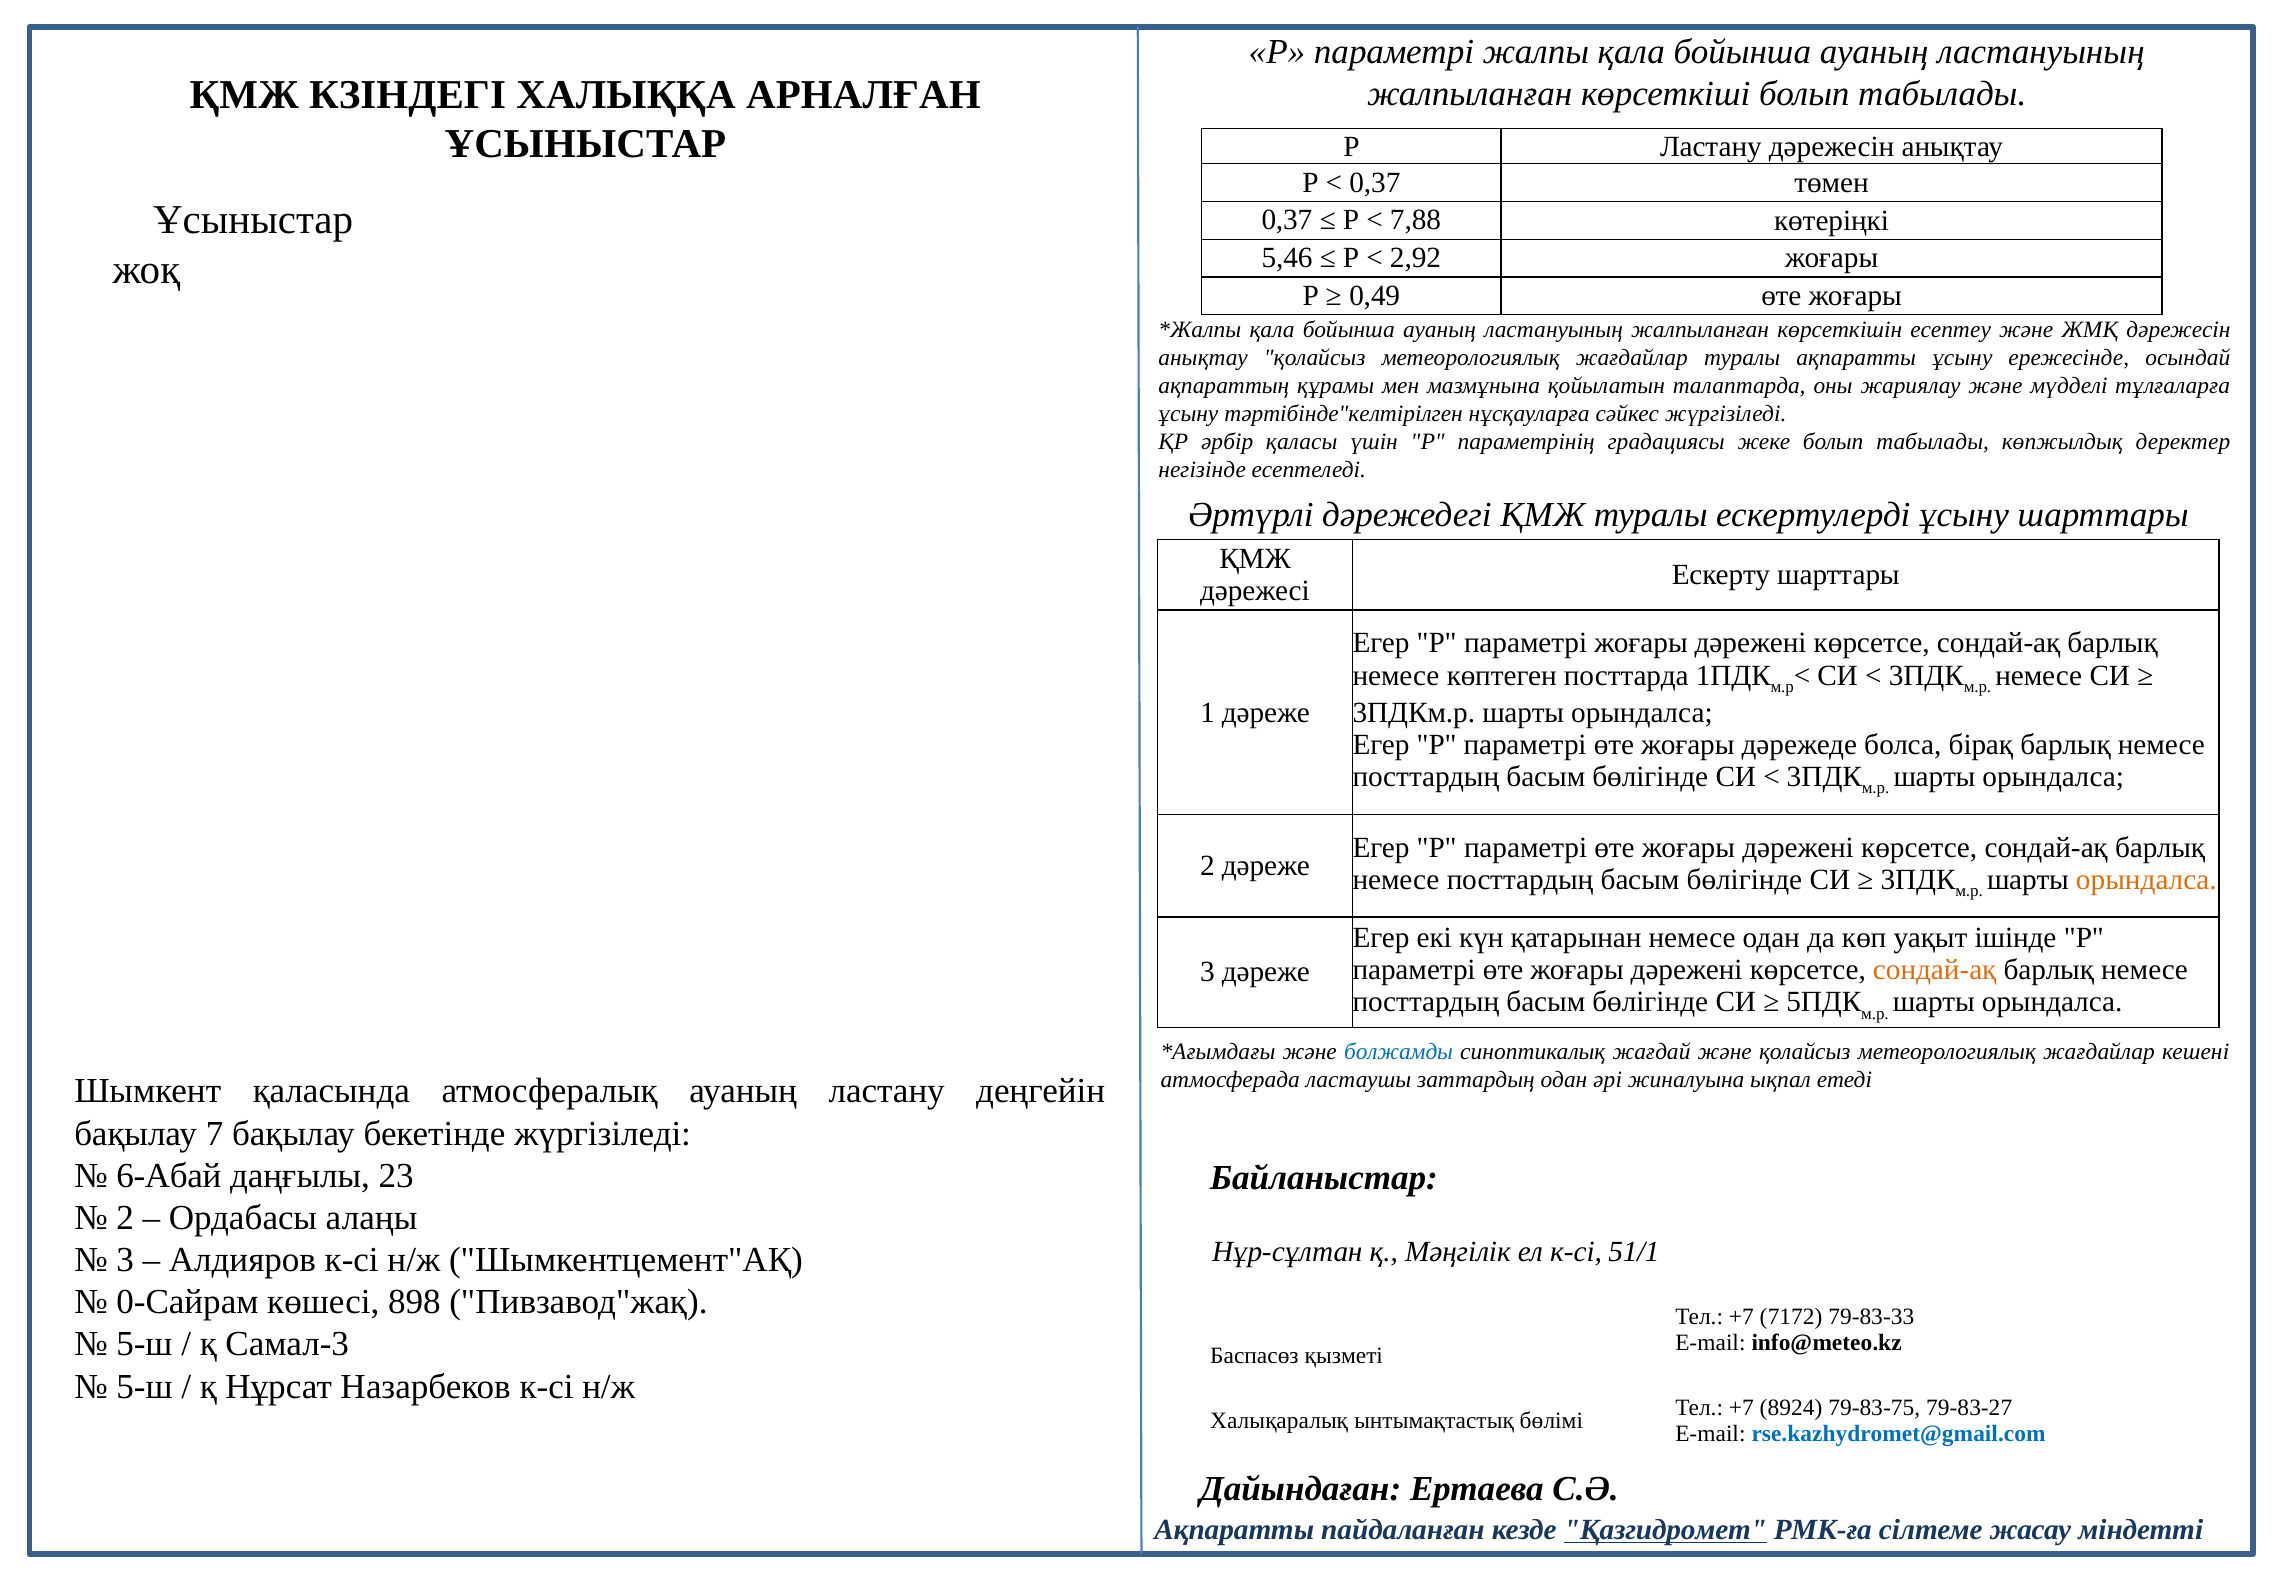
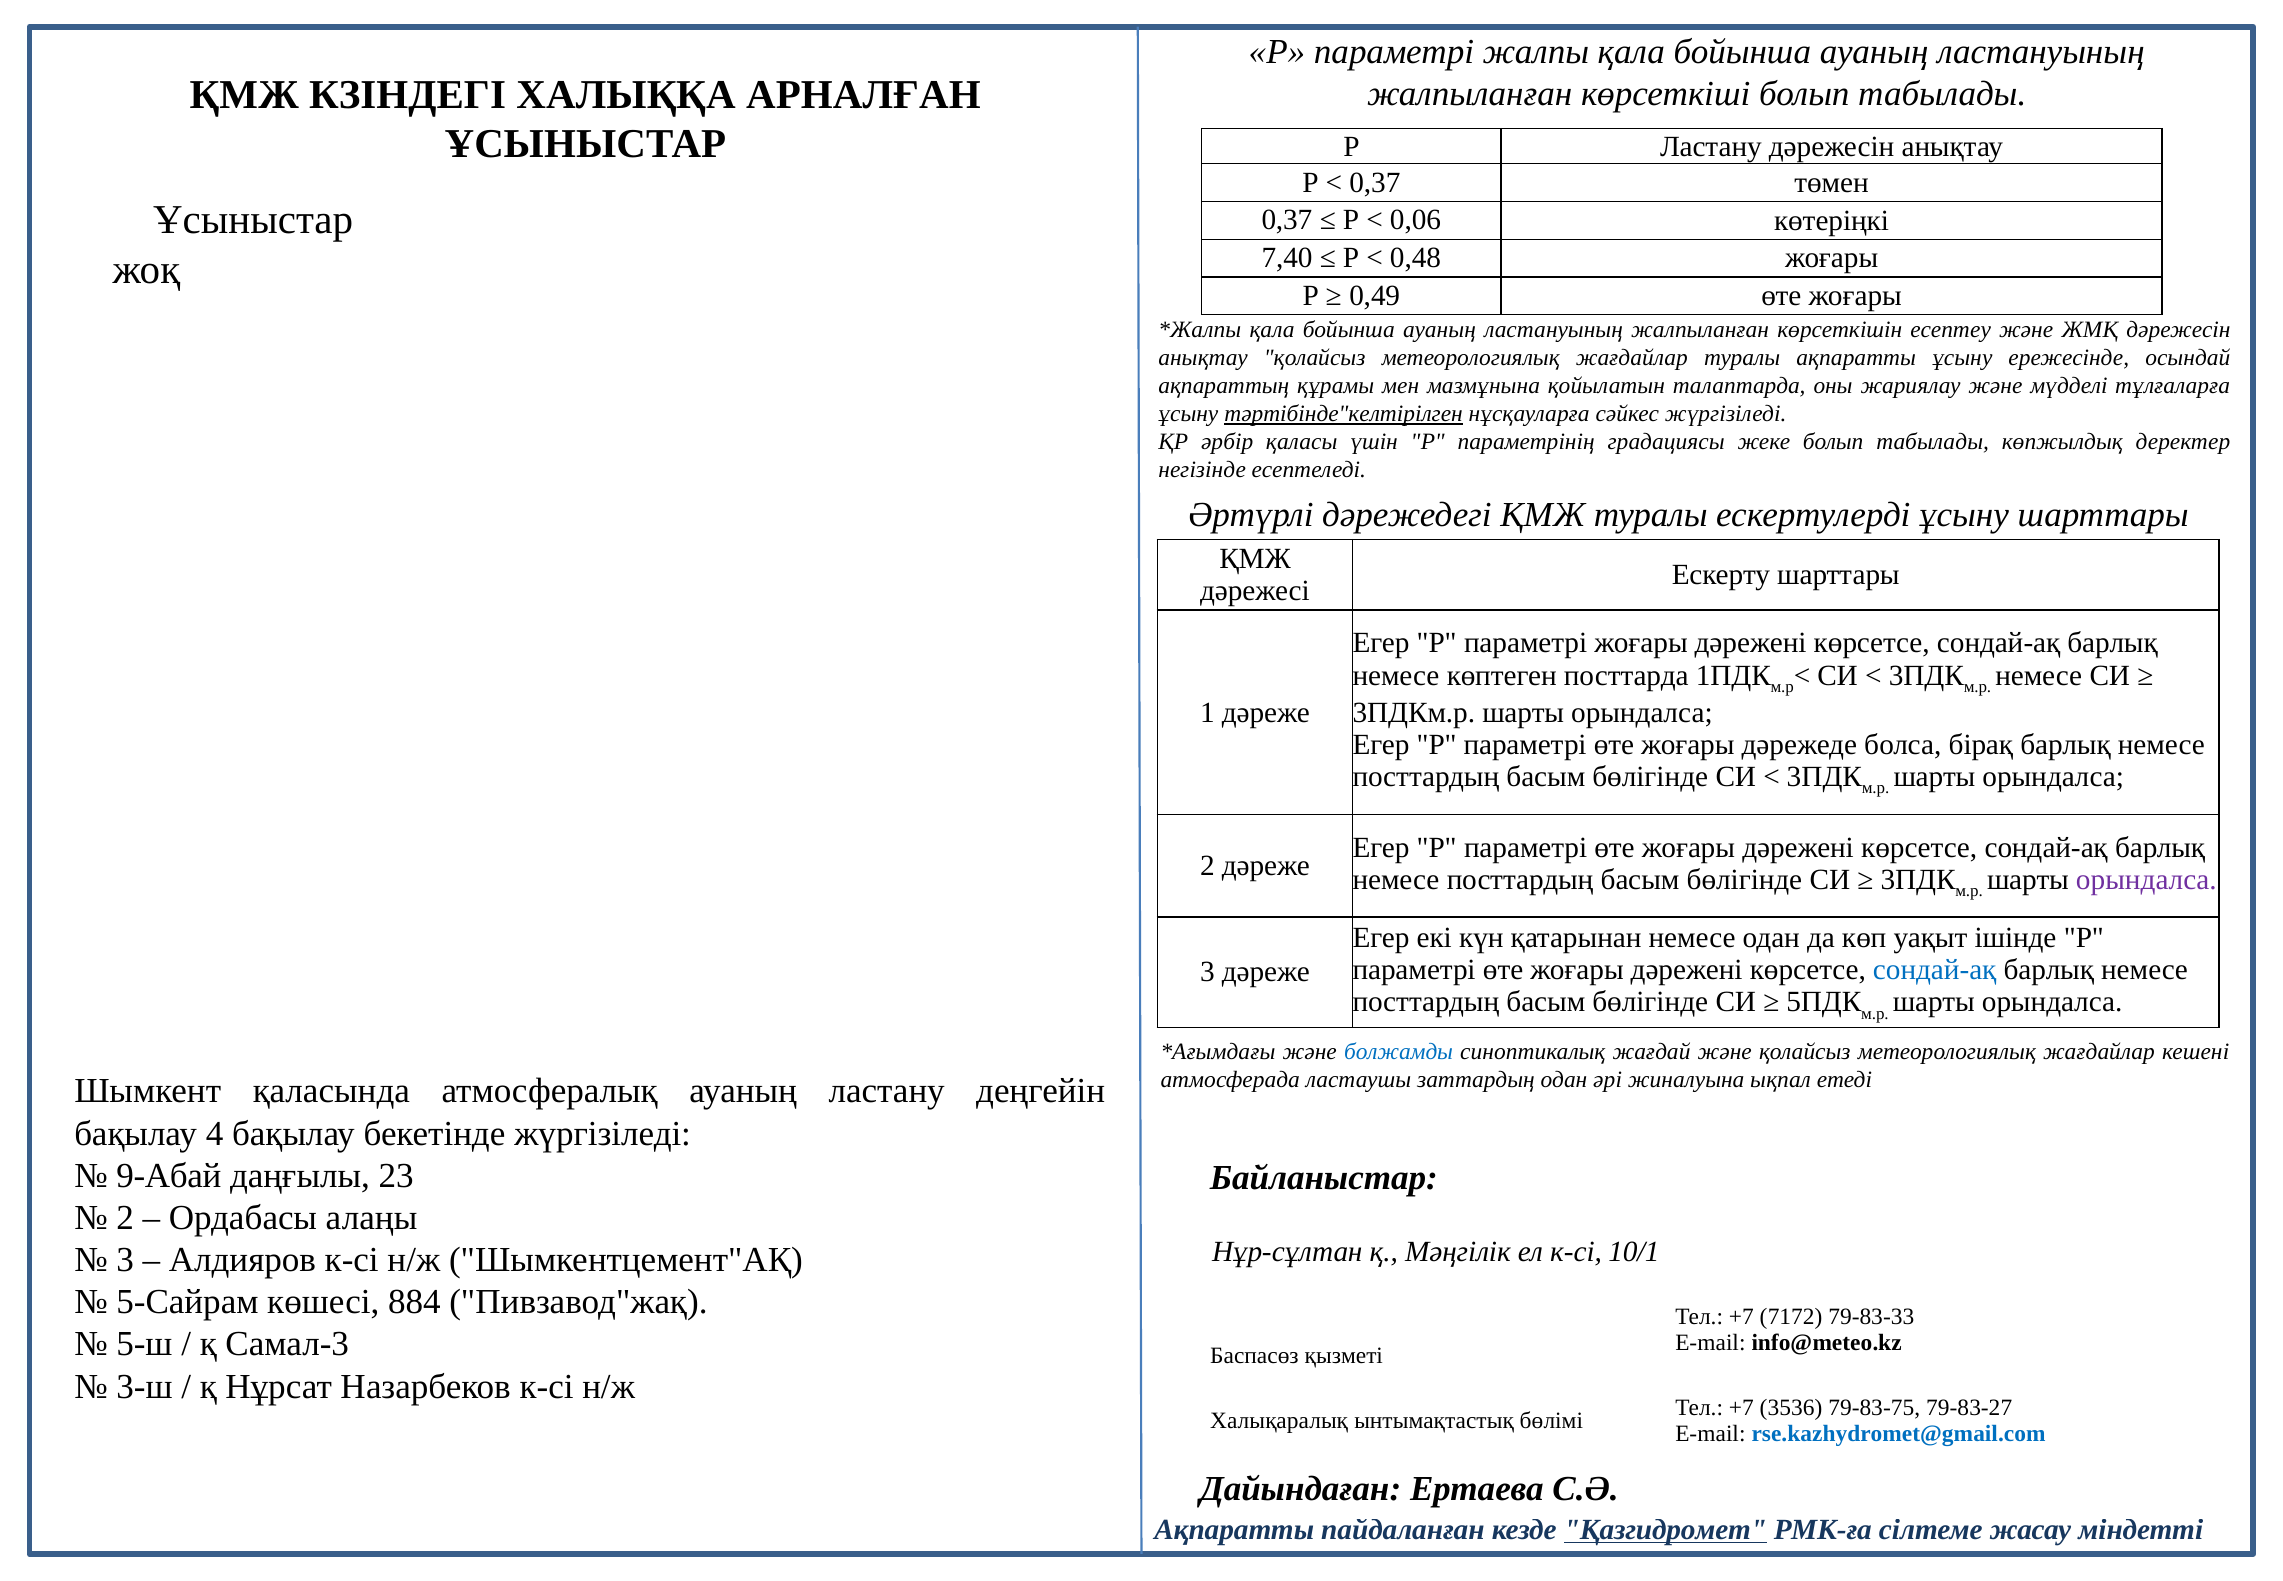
7,88: 7,88 -> 0,06
5,46: 5,46 -> 7,40
2,92: 2,92 -> 0,48
тәртібінде"келтірілген underline: none -> present
орындалса at (2146, 879) colour: orange -> purple
сондай-ақ at (1935, 970) colour: orange -> blue
7: 7 -> 4
6-Абай: 6-Абай -> 9-Абай
51/1: 51/1 -> 10/1
0-Сайрам: 0-Сайрам -> 5-Сайрам
898: 898 -> 884
5-ш at (144, 1386): 5-ш -> 3-ш
8924: 8924 -> 3536
